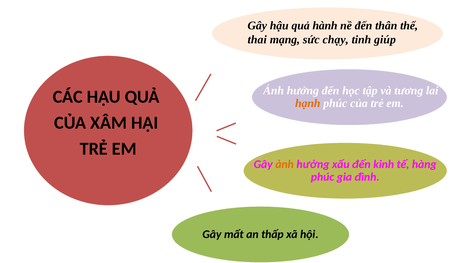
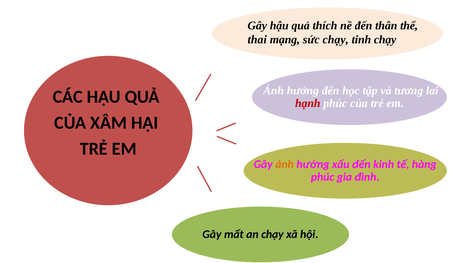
hành: hành -> thích
tinh giúp: giúp -> chạy
hạnh colour: orange -> red
an thấp: thấp -> chạy
